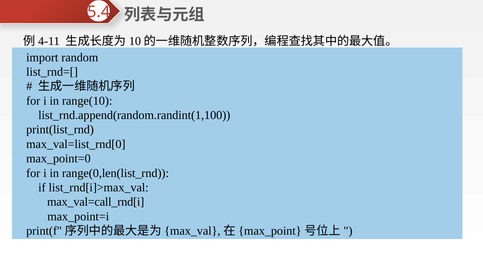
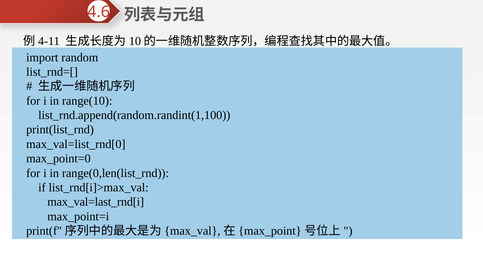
5.4: 5.4 -> 4.6
max_val=call_rnd[i: max_val=call_rnd[i -> max_val=last_rnd[i
